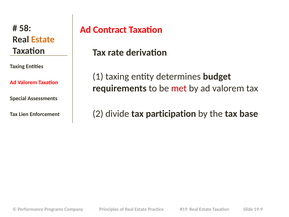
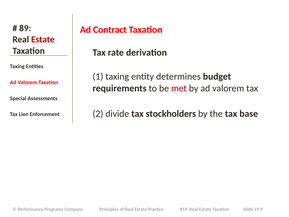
58: 58 -> 89
Estate at (43, 39) colour: orange -> red
participation: participation -> stockholders
